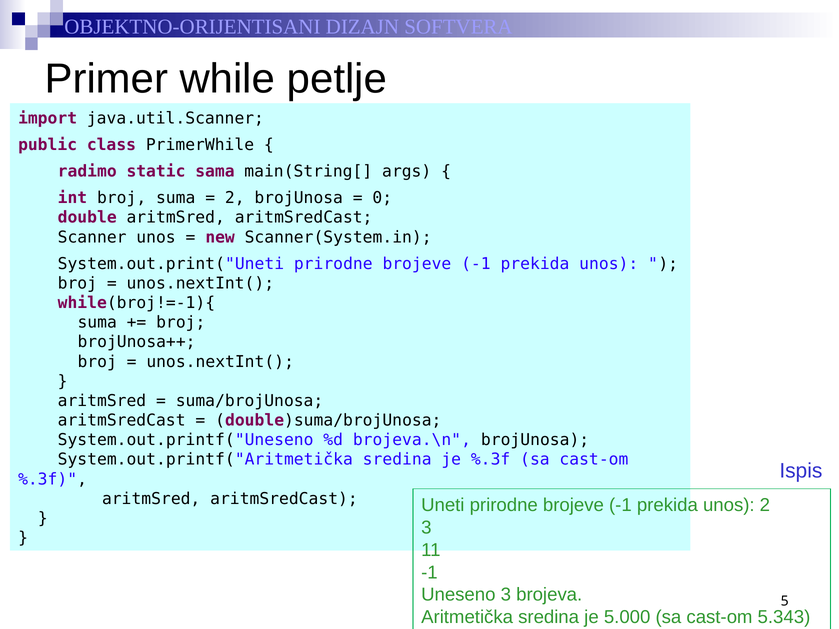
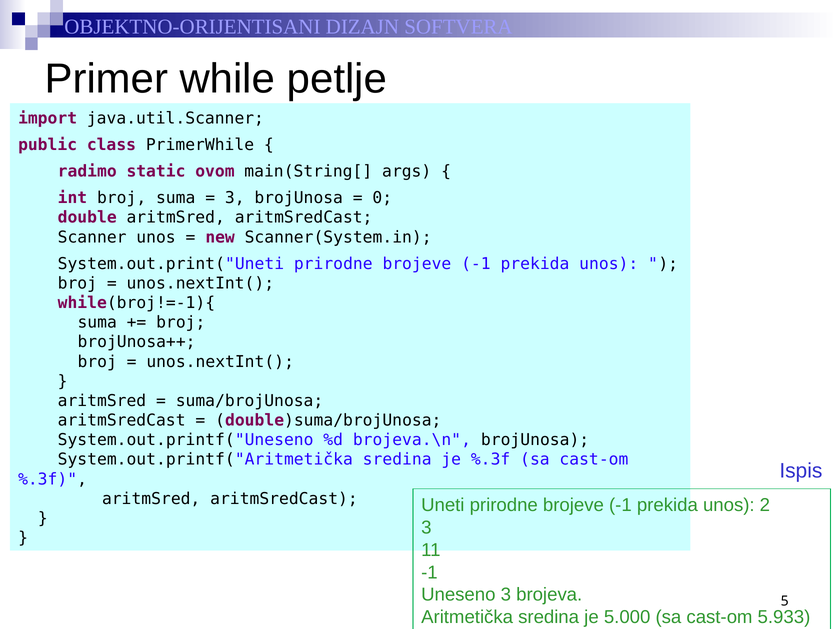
sama: sama -> ovom
2 at (235, 198): 2 -> 3
5.343: 5.343 -> 5.933
